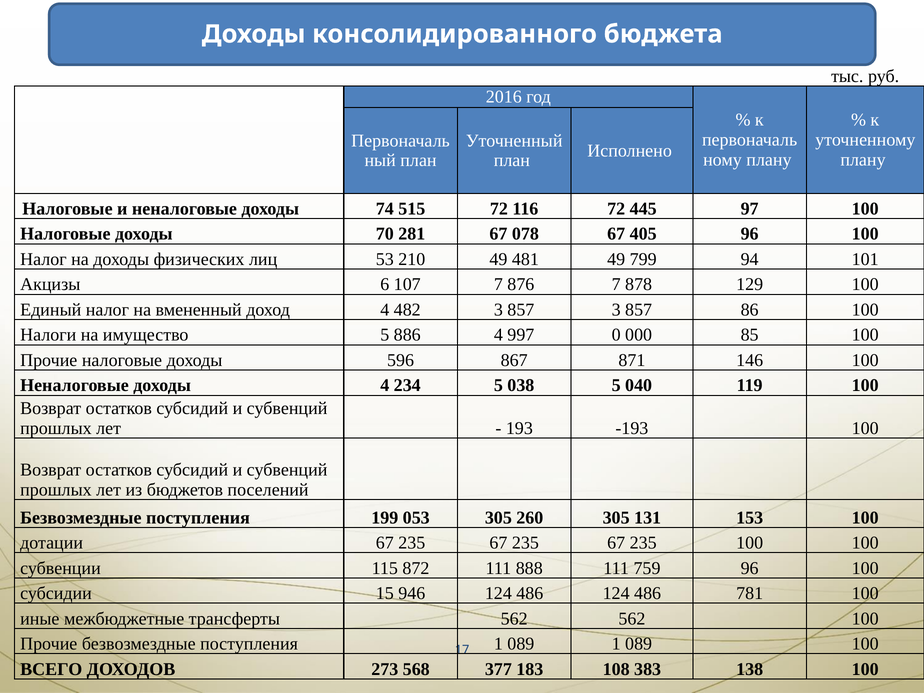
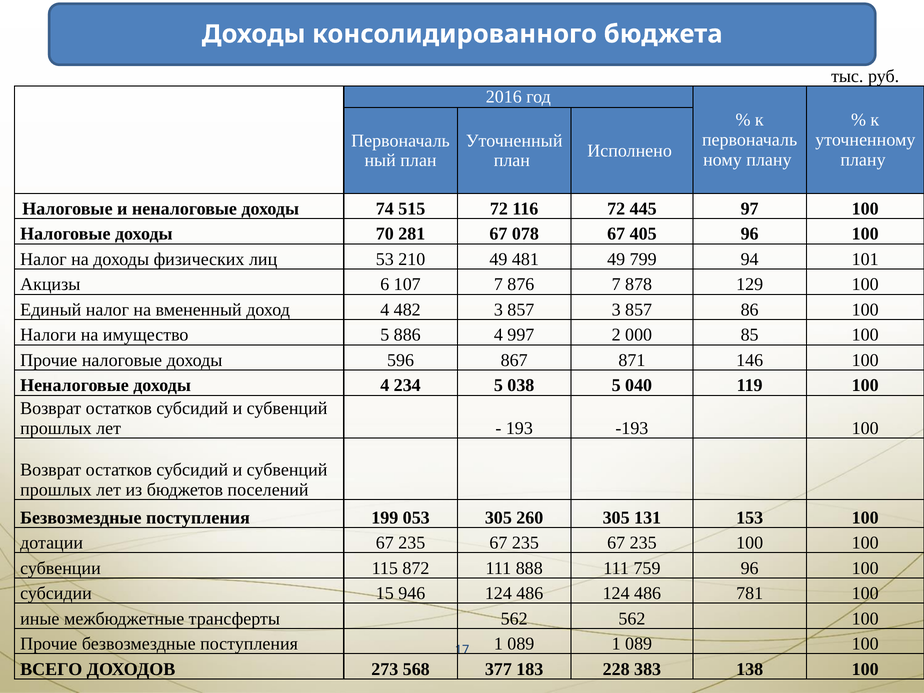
0: 0 -> 2
108: 108 -> 228
